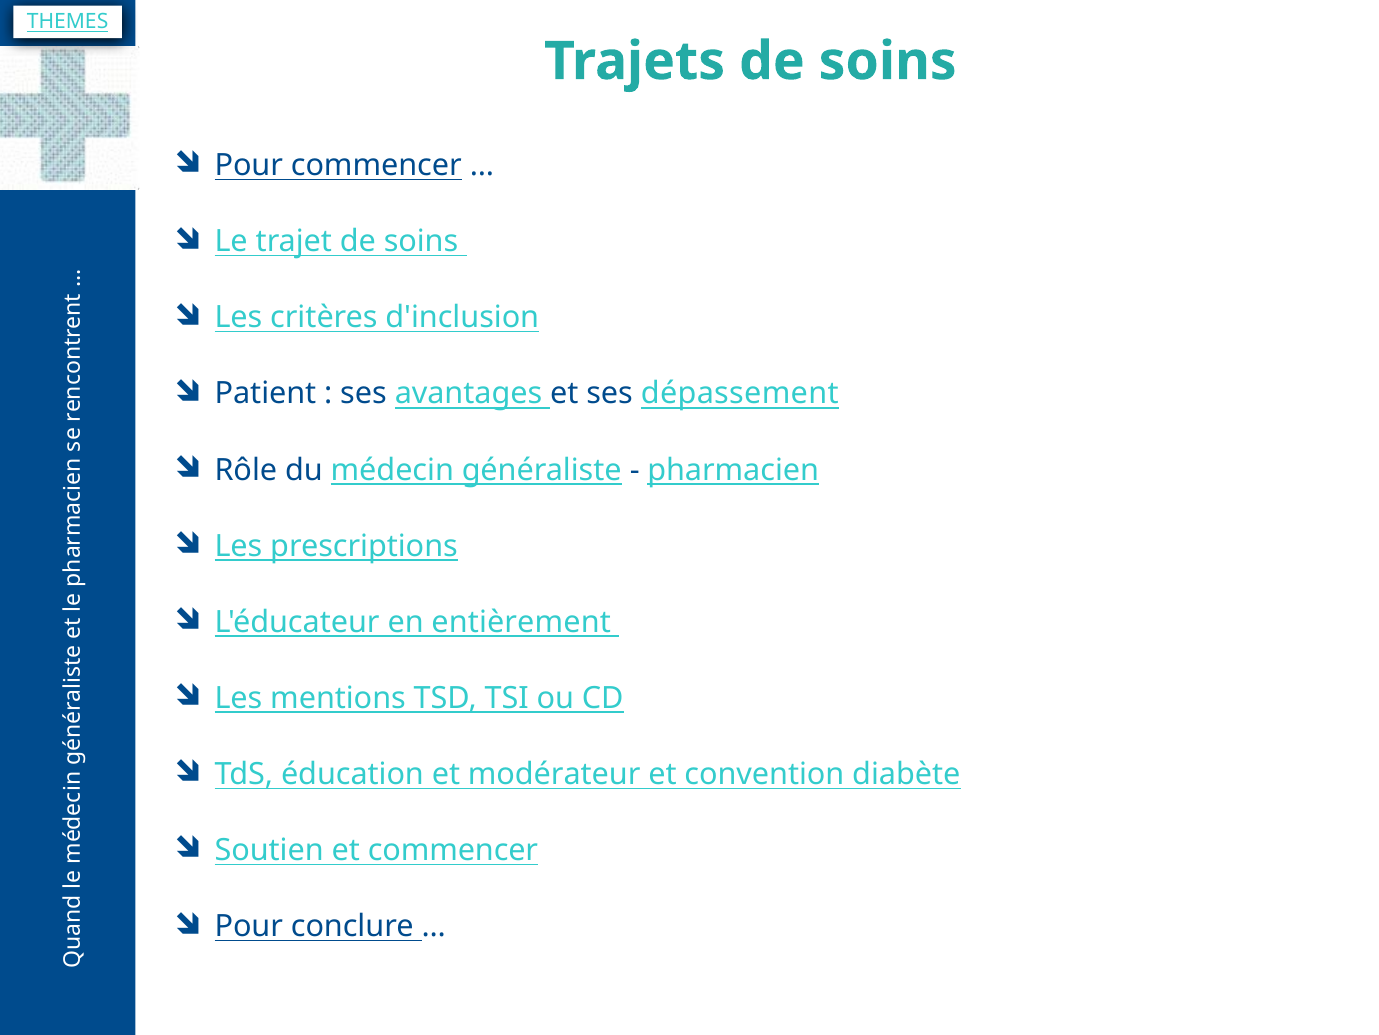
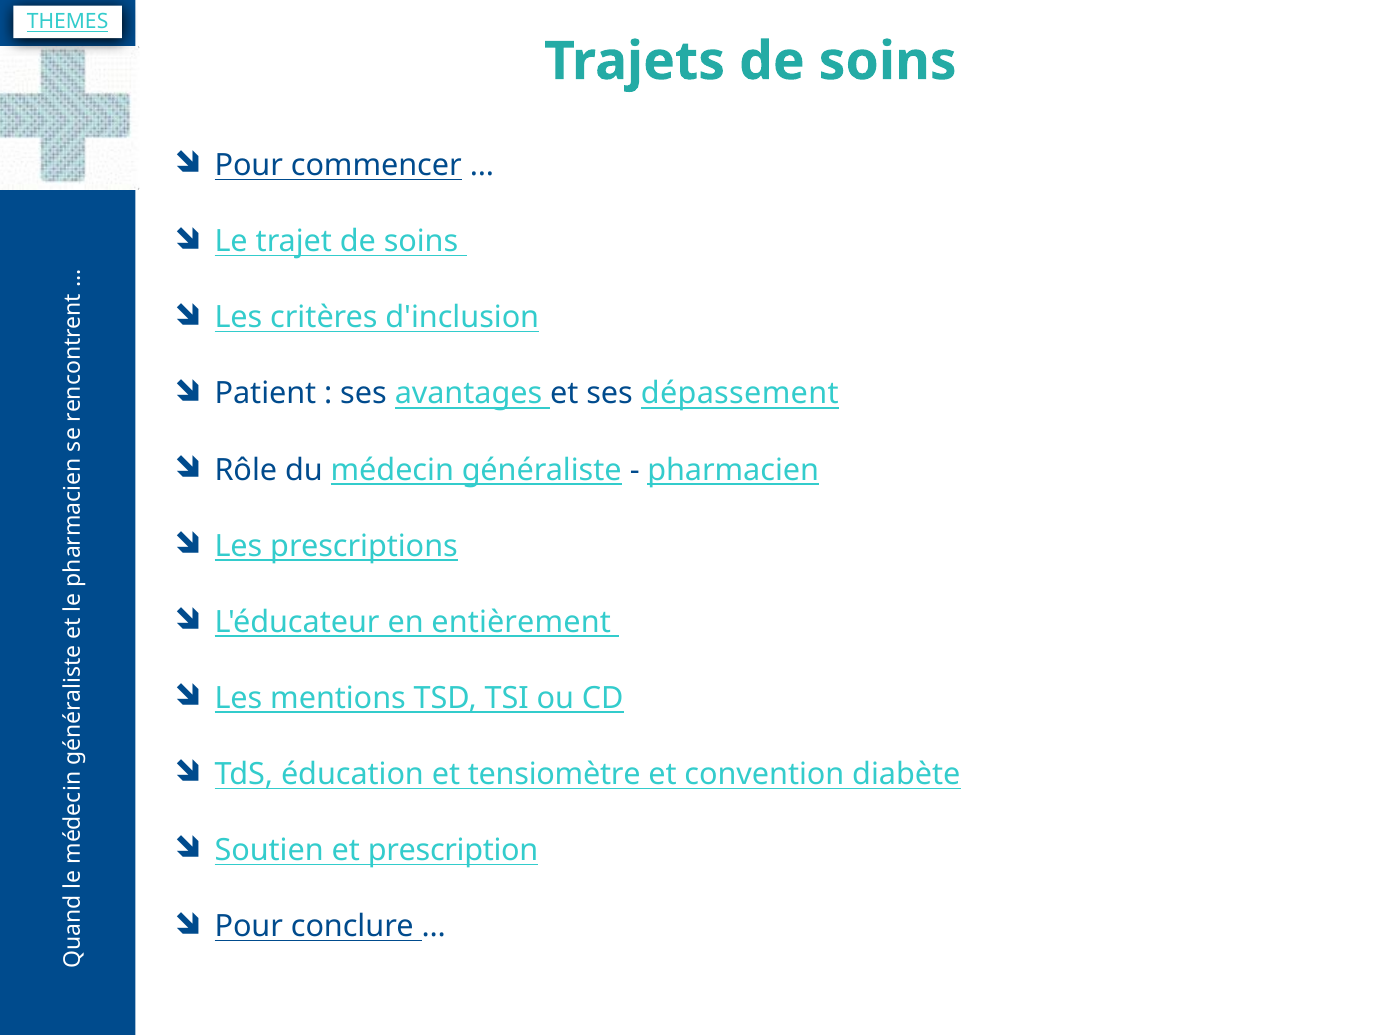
modérateur: modérateur -> tensiomètre
et commencer: commencer -> prescription
